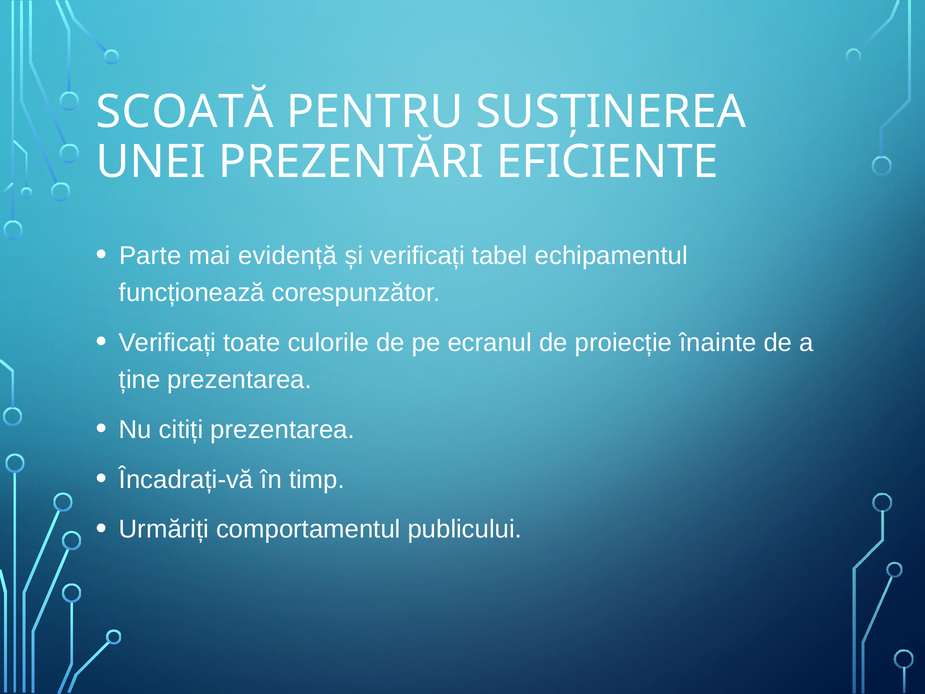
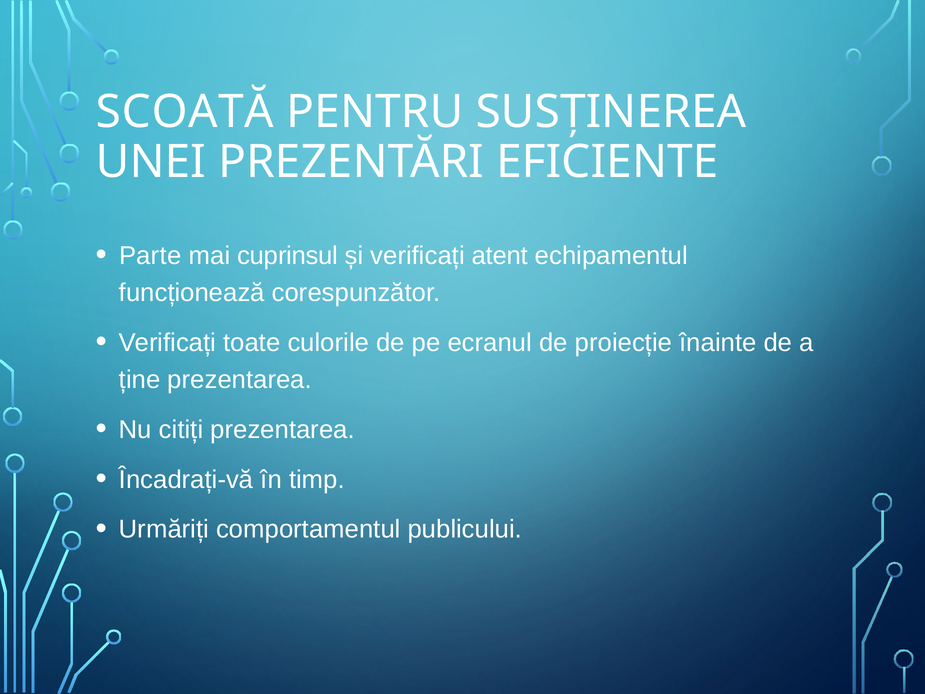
evidență: evidență -> cuprinsul
tabel: tabel -> atent
